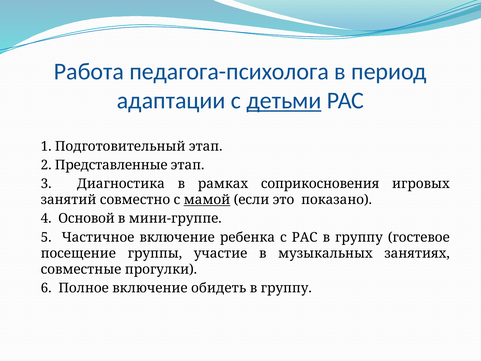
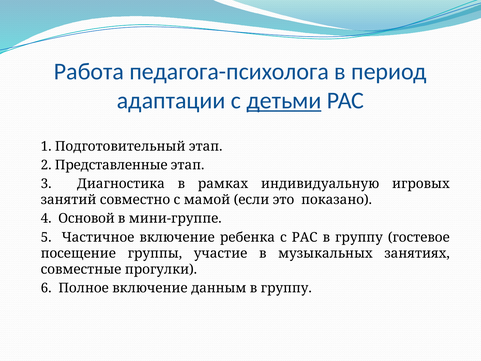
соприкосновения: соприкосновения -> индивидуальную
мамой underline: present -> none
обидеть: обидеть -> данным
